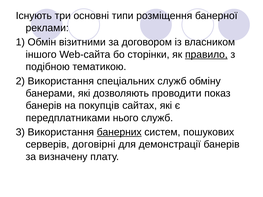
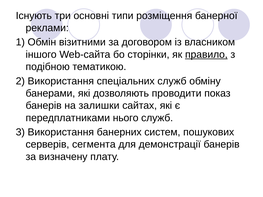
покупців: покупців -> залишки
банерних underline: present -> none
договірні: договірні -> сегмента
